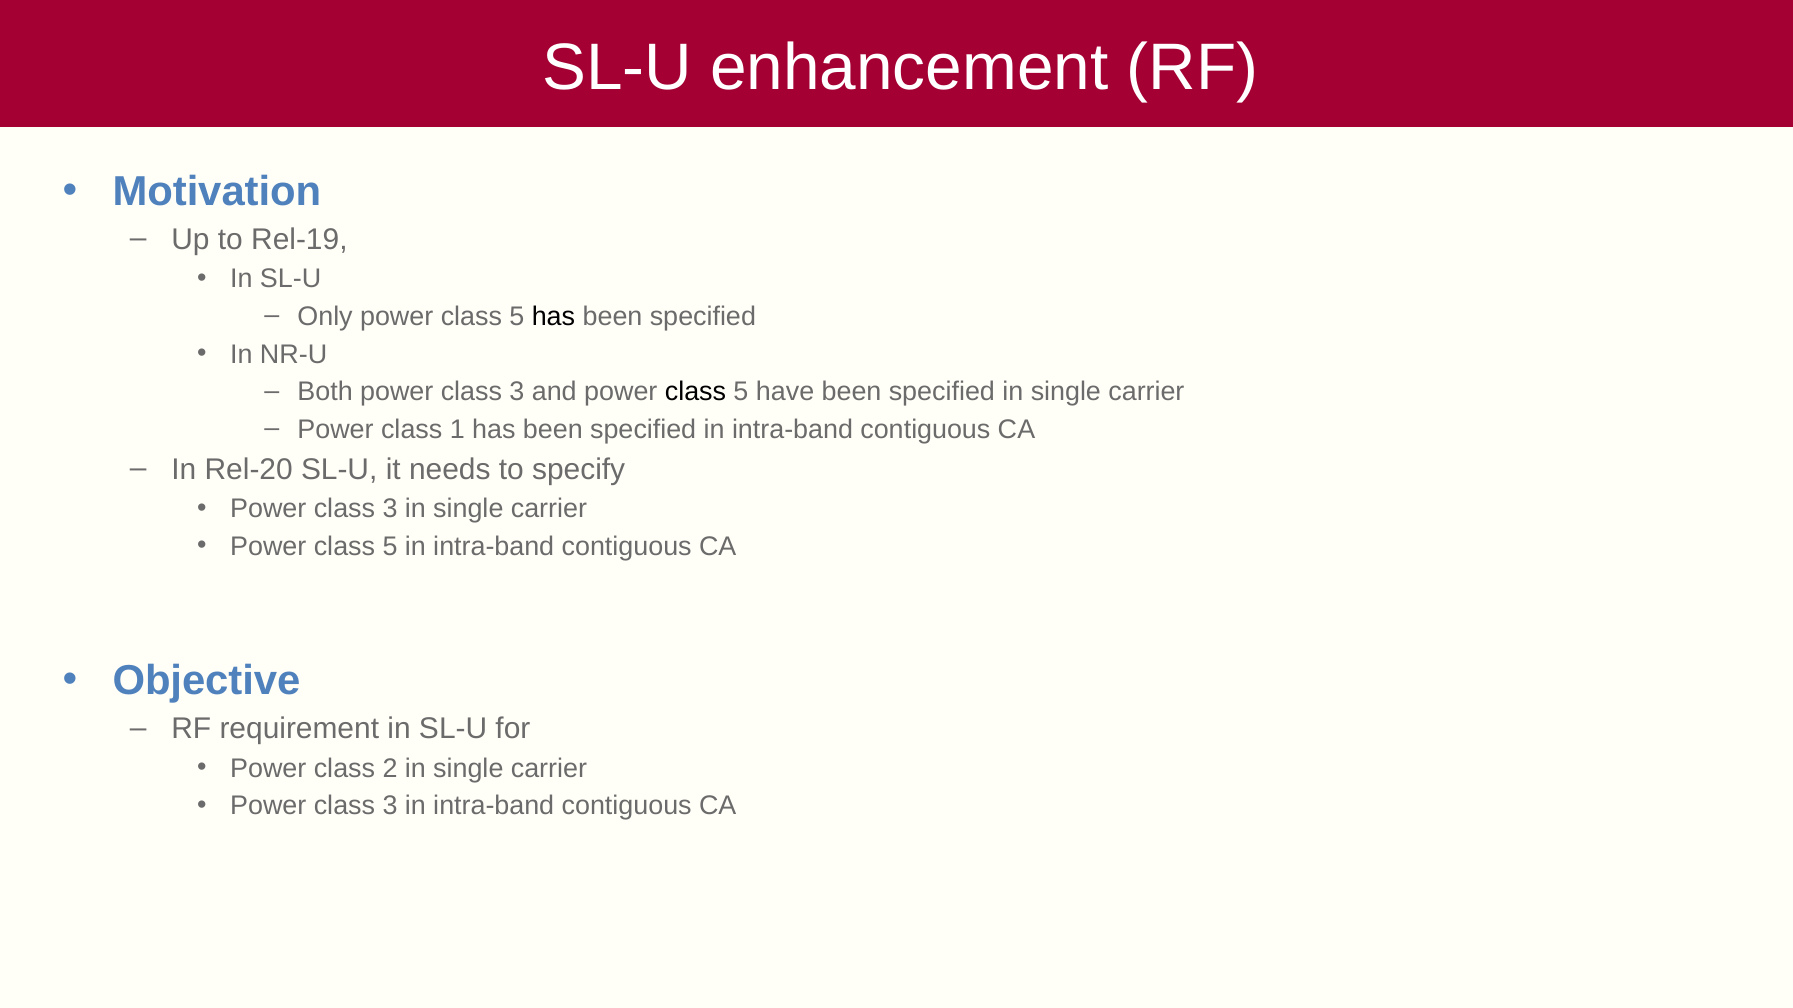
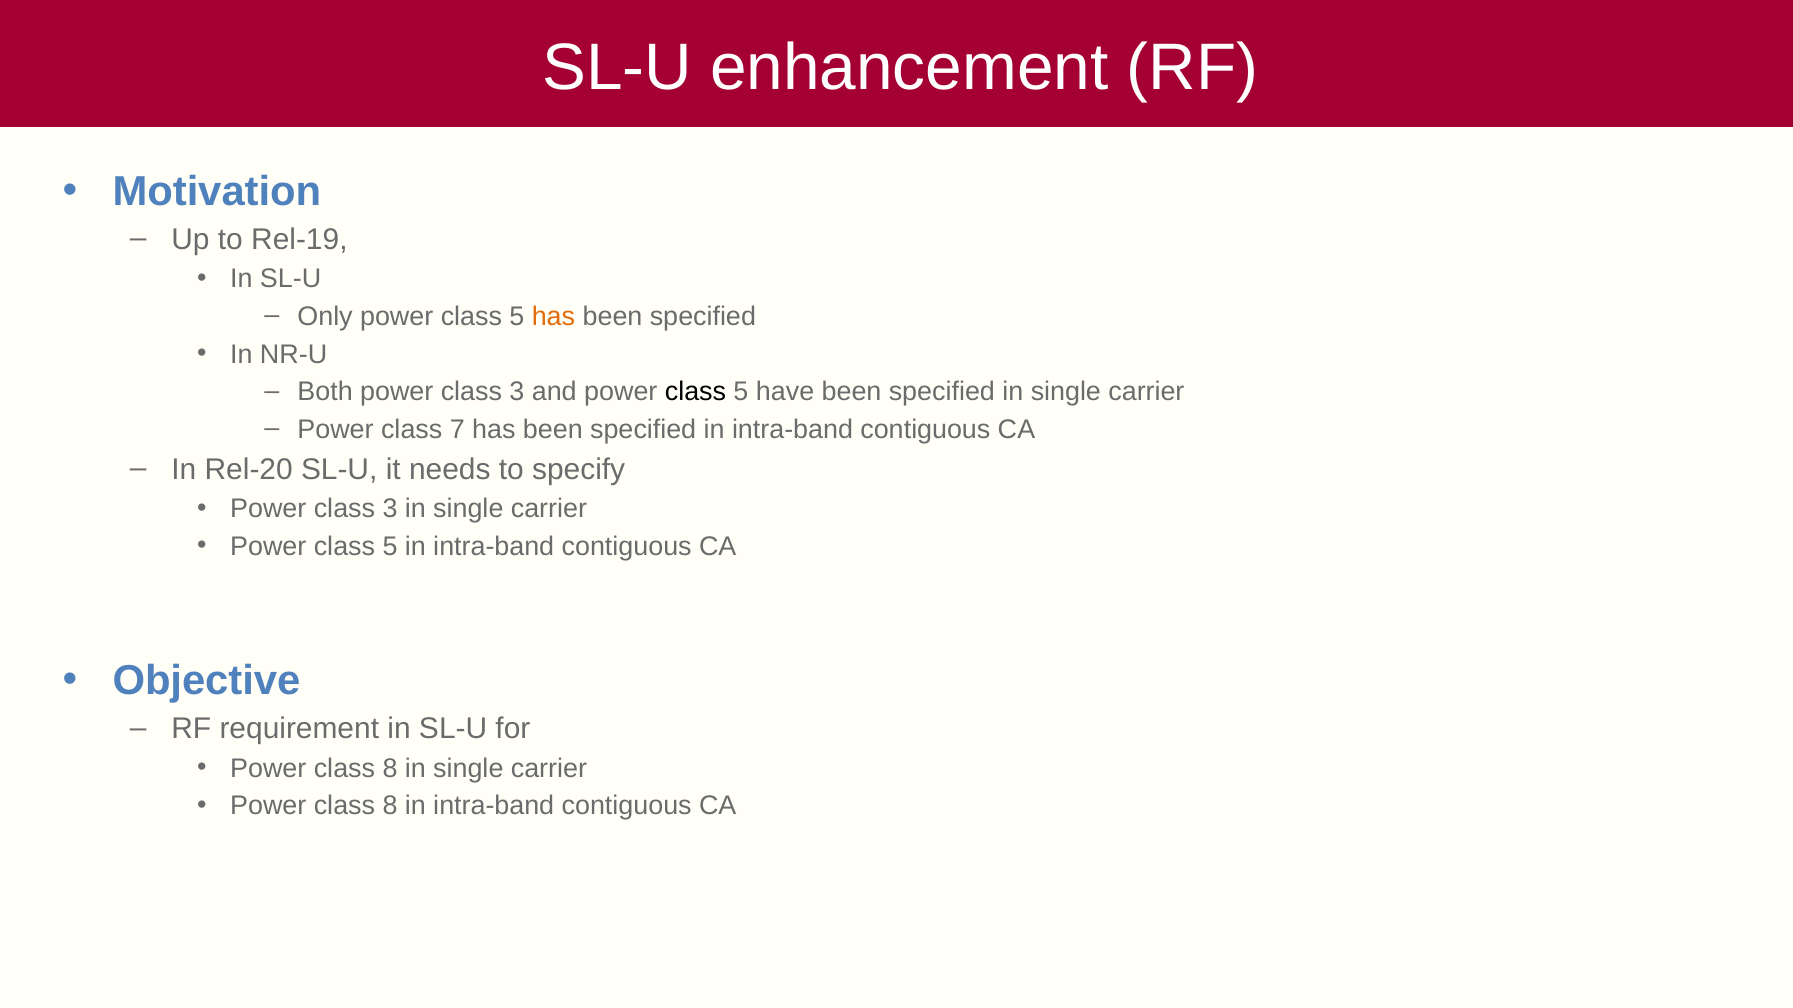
has at (553, 317) colour: black -> orange
1: 1 -> 7
2 at (390, 769): 2 -> 8
3 at (390, 806): 3 -> 8
